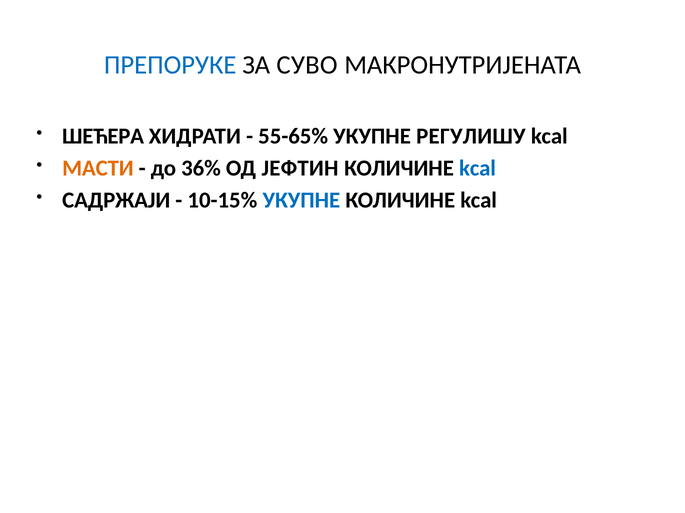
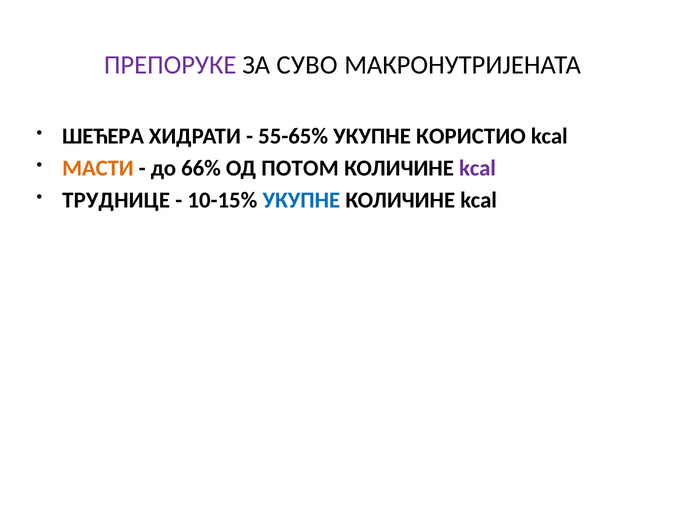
ПРЕПОРУКЕ colour: blue -> purple
РЕГУЛИШУ: РЕГУЛИШУ -> КОРИСТИО
36%: 36% -> 66%
ЈЕФТИН: ЈЕФТИН -> ПОТОМ
kcal at (477, 169) colour: blue -> purple
САДРЖАЈИ: САДРЖАЈИ -> ТРУДНИЦЕ
